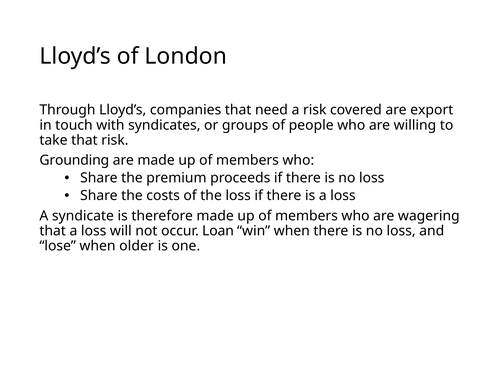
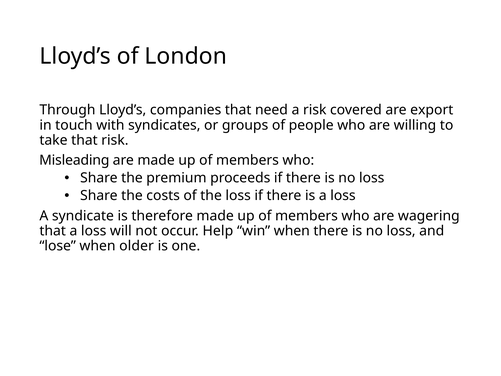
Grounding: Grounding -> Misleading
Loan: Loan -> Help
